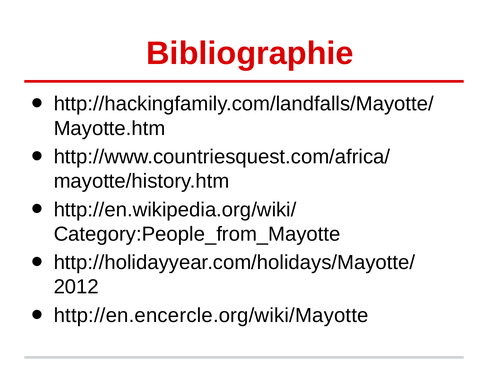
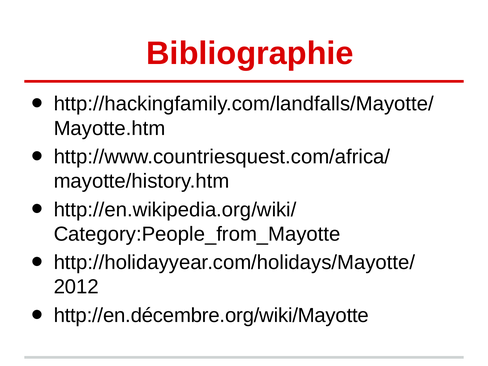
http://en.encercle.org/wiki/Mayotte: http://en.encercle.org/wiki/Mayotte -> http://en.décembre.org/wiki/Mayotte
